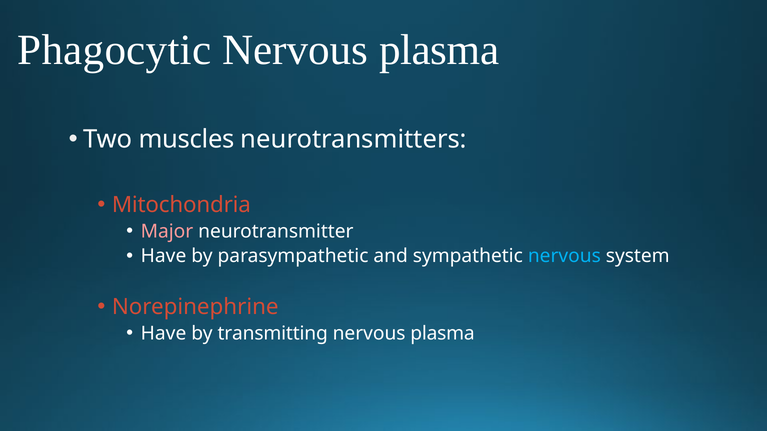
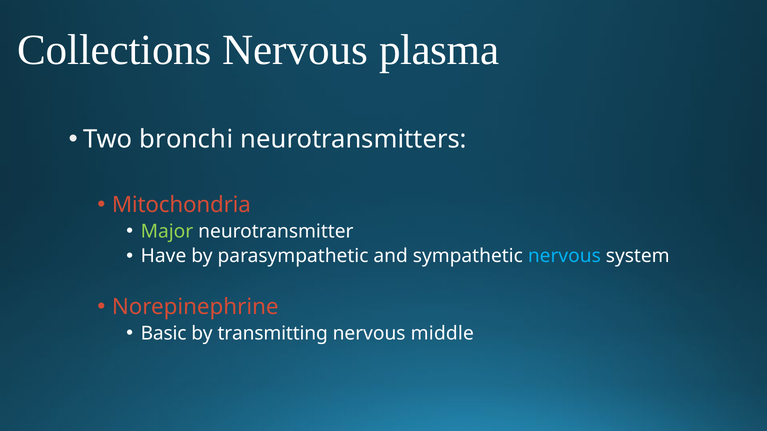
Phagocytic: Phagocytic -> Collections
muscles: muscles -> bronchi
Major colour: pink -> light green
Have at (163, 334): Have -> Basic
plasma at (443, 334): plasma -> middle
